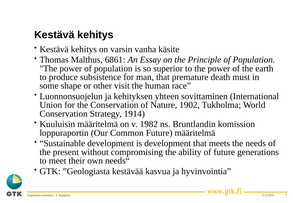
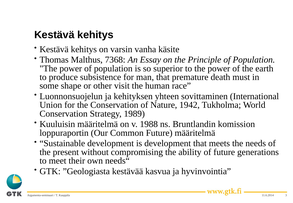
6861: 6861 -> 7368
1902: 1902 -> 1942
1914: 1914 -> 1989
1982: 1982 -> 1988
